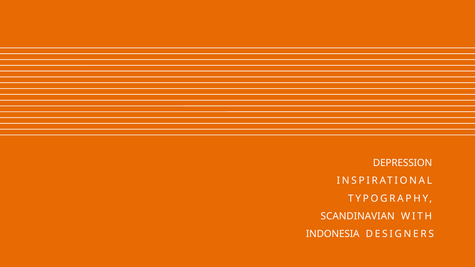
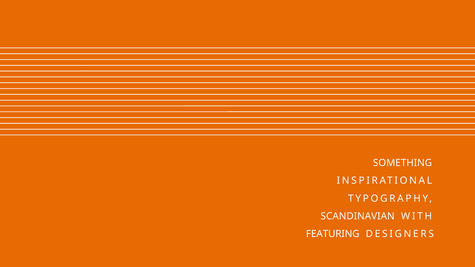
DEPRESSION: DEPRESSION -> SOMETHING
INDONESIA: INDONESIA -> FEATURING
